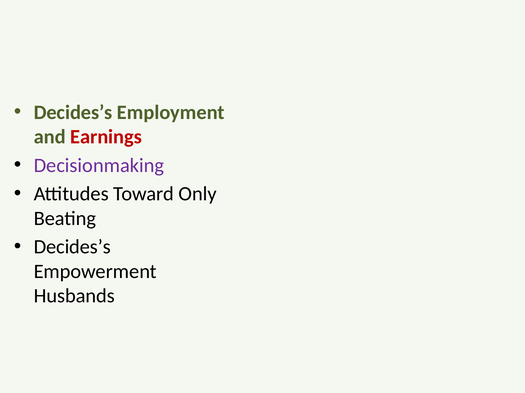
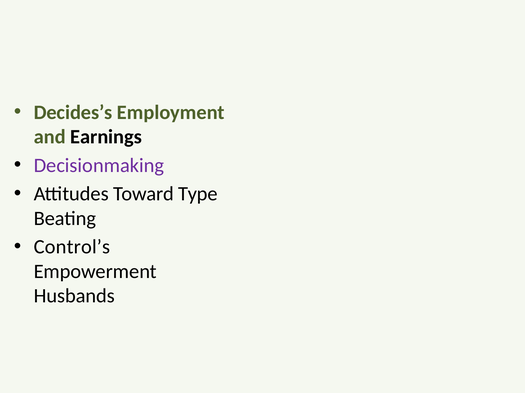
Earnings colour: red -> black
Only: Only -> Type
Decides’s at (72, 247): Decides’s -> Control’s
